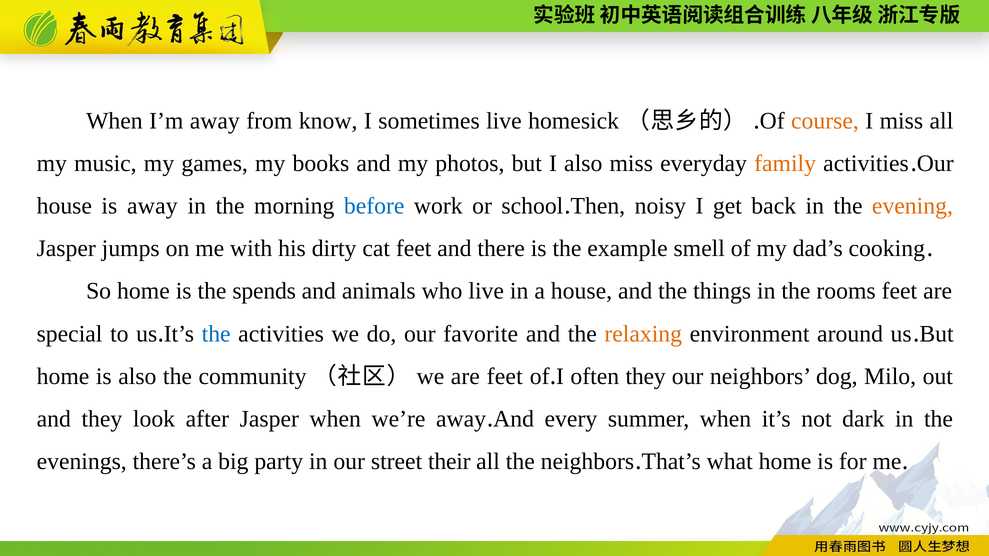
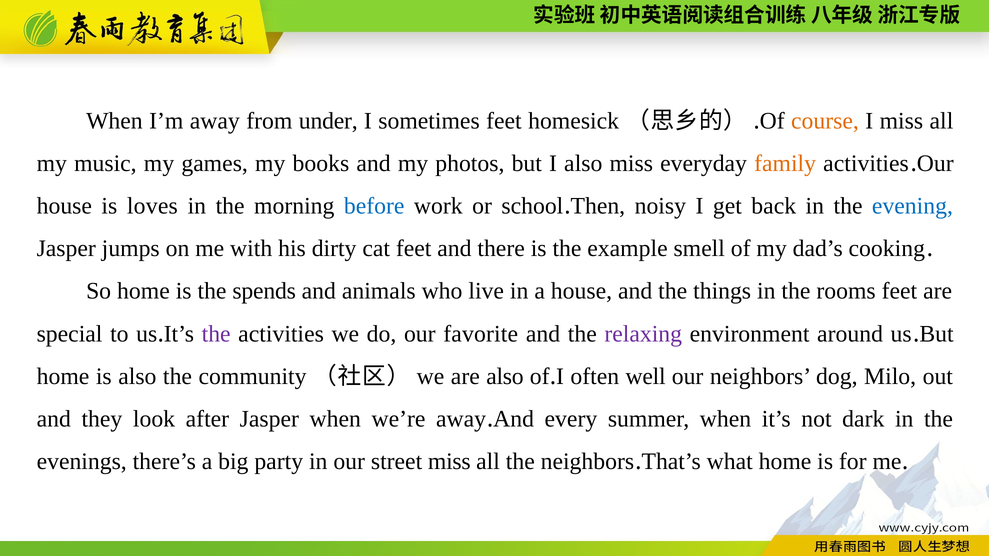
know: know -> under
sometimes live: live -> feet
is away: away -> loves
evening colour: orange -> blue
the at (216, 334) colour: blue -> purple
relaxing colour: orange -> purple
are feet: feet -> also
often they: they -> well
street their: their -> miss
